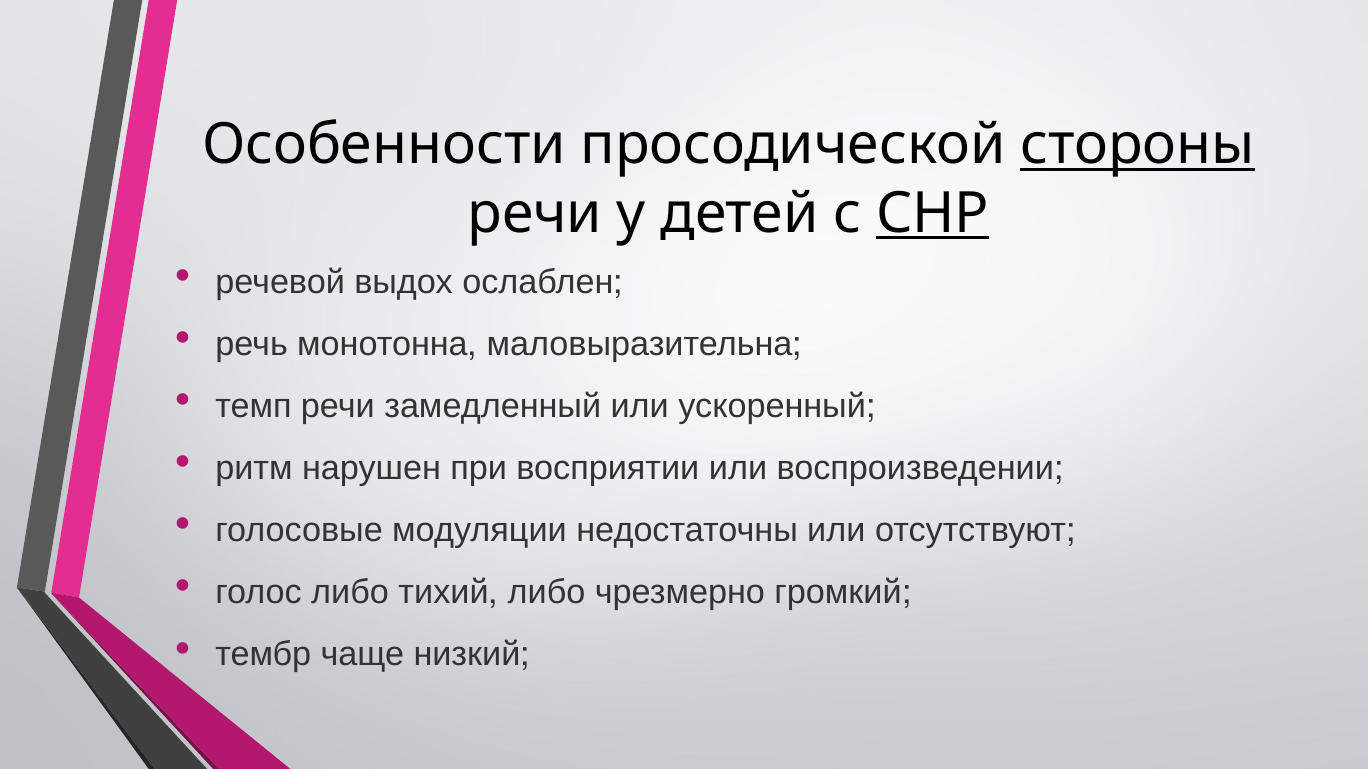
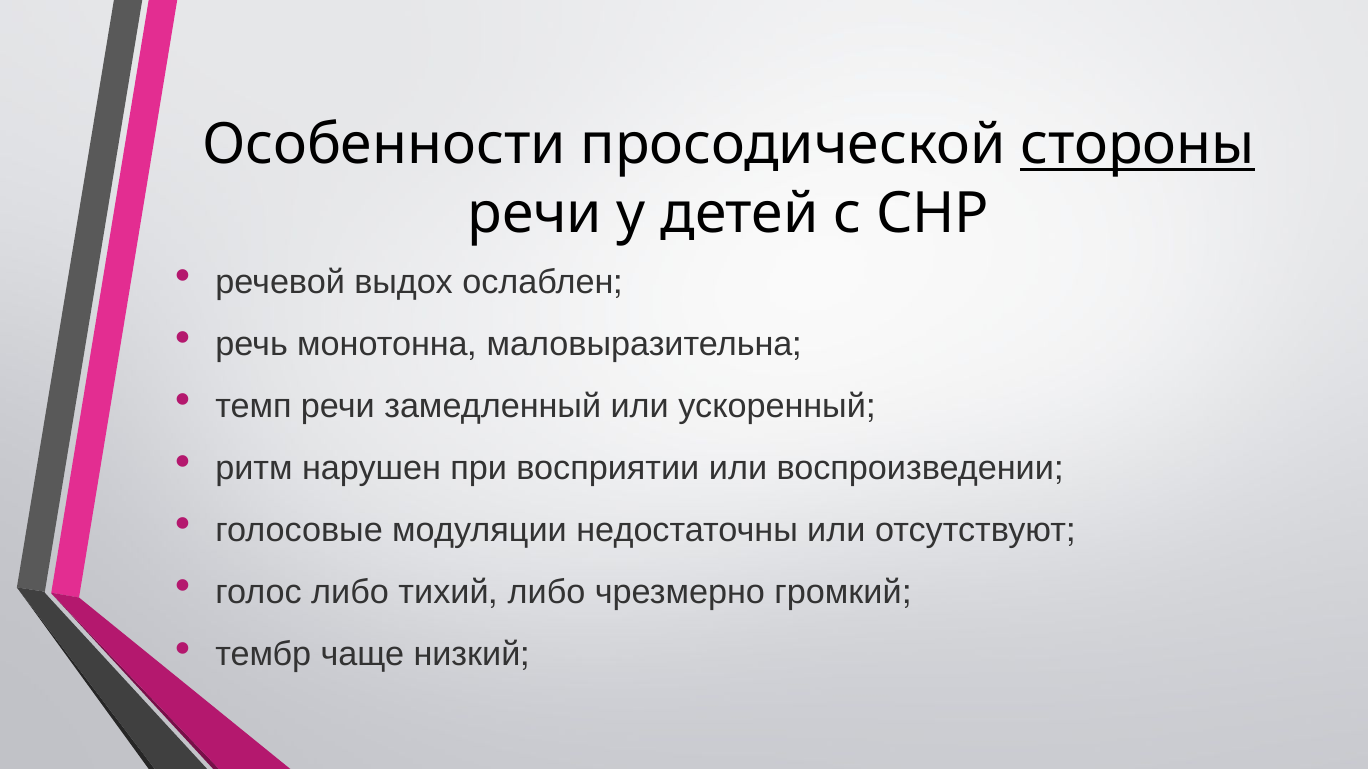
СНР underline: present -> none
